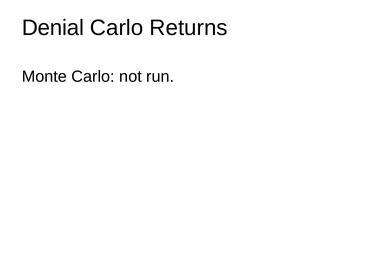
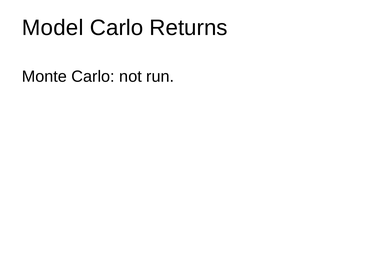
Denial: Denial -> Model
